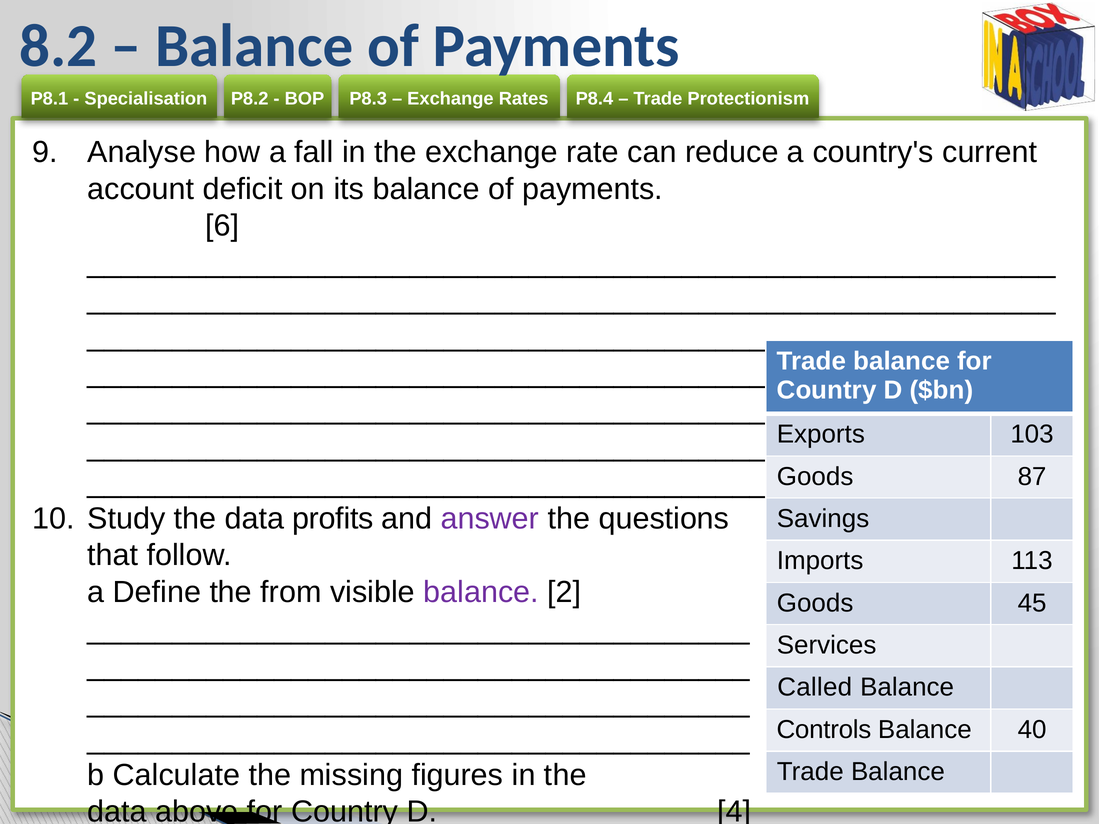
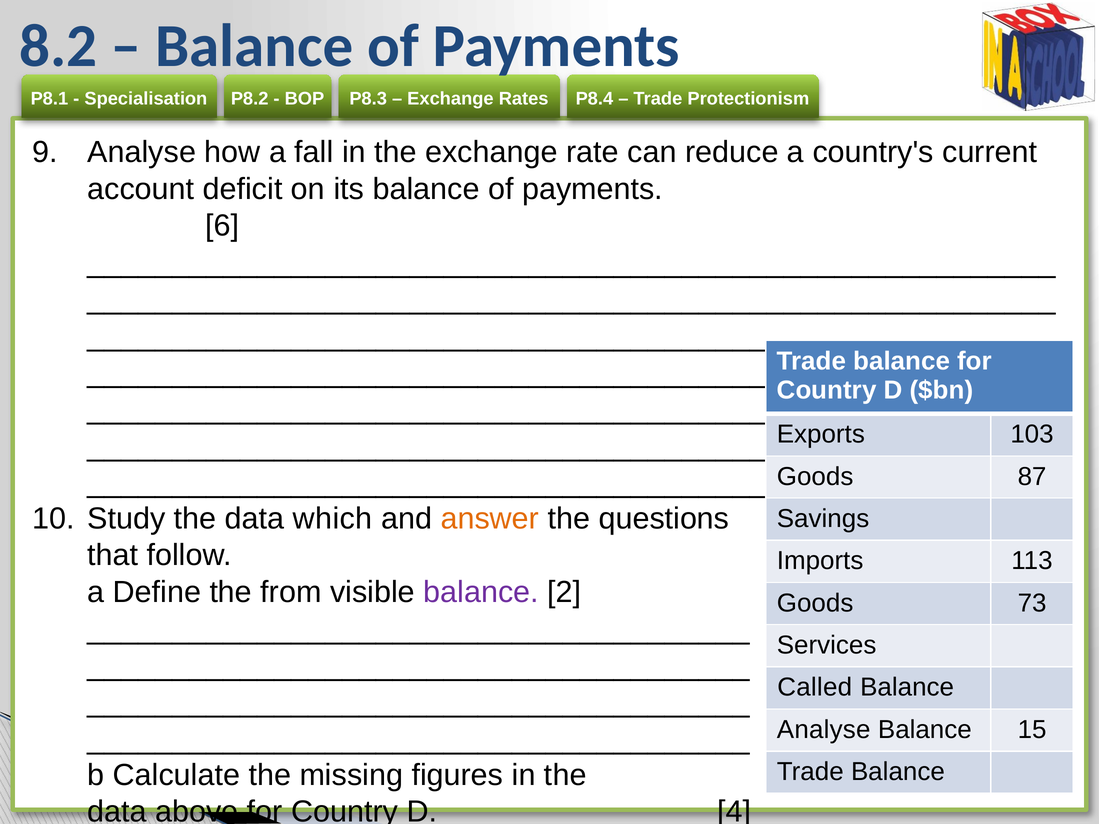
profits: profits -> which
answer colour: purple -> orange
45: 45 -> 73
Controls at (824, 730): Controls -> Analyse
40: 40 -> 15
